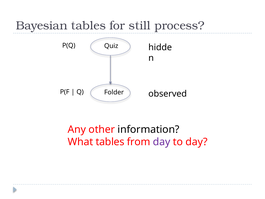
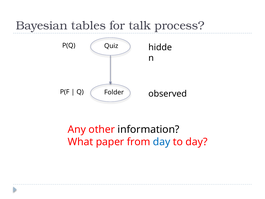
still: still -> talk
What tables: tables -> paper
day at (162, 142) colour: purple -> blue
